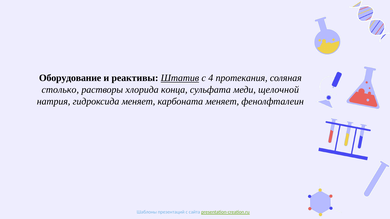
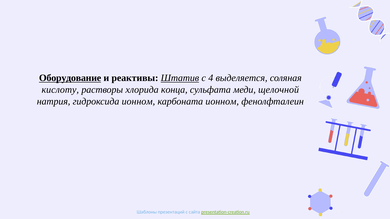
Оборудование underline: none -> present
протекания: протекания -> выделяется
столько: столько -> кислоту
гидроксида меняет: меняет -> ионном
карбоната меняет: меняет -> ионном
